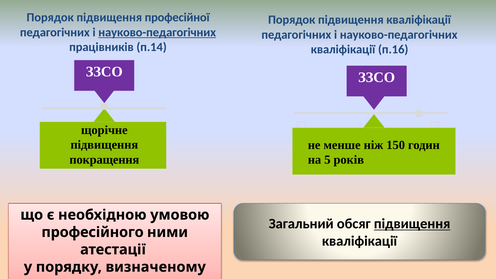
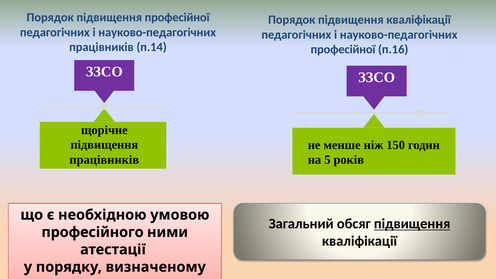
науково-педагогічних at (157, 32) underline: present -> none
кваліфікації at (343, 50): кваліфікації -> професійної
покращення at (104, 160): покращення -> працівників
